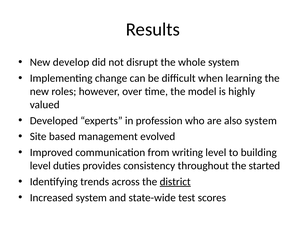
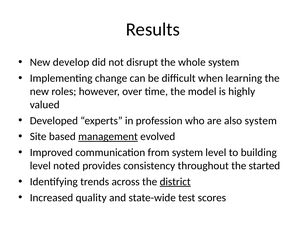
management underline: none -> present
from writing: writing -> system
duties: duties -> noted
Increased system: system -> quality
